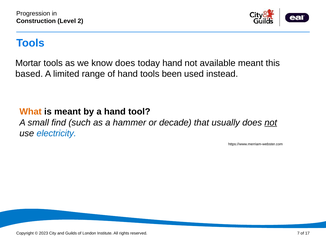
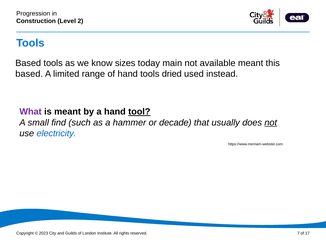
Mortar at (28, 63): Mortar -> Based
know does: does -> sizes
today hand: hand -> main
been: been -> dried
What colour: orange -> purple
tool underline: none -> present
